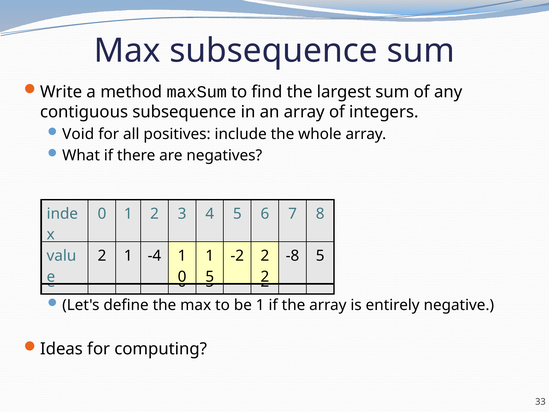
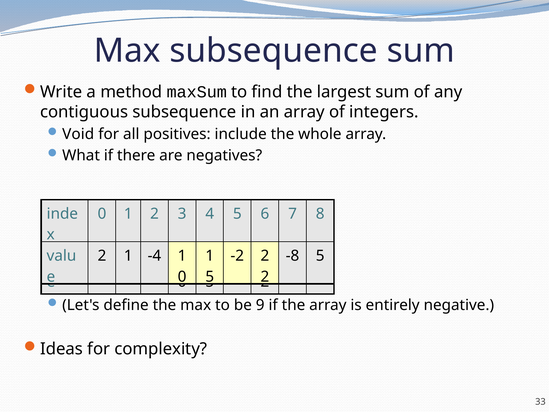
be 1: 1 -> 9
computing: computing -> complexity
